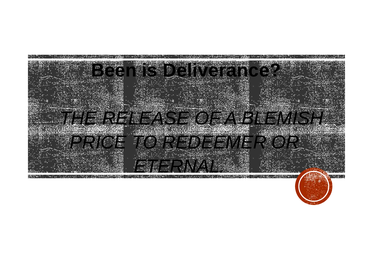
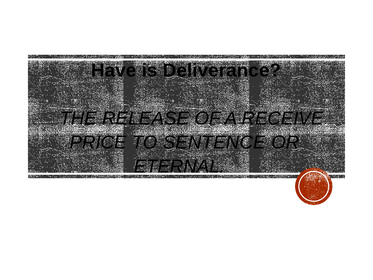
Been: Been -> Have
BLEMISH: BLEMISH -> RECEIVE
REDEEMER: REDEEMER -> SENTENCE
